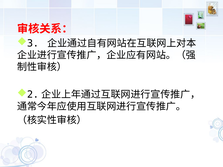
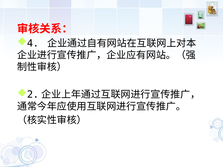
3: 3 -> 4
